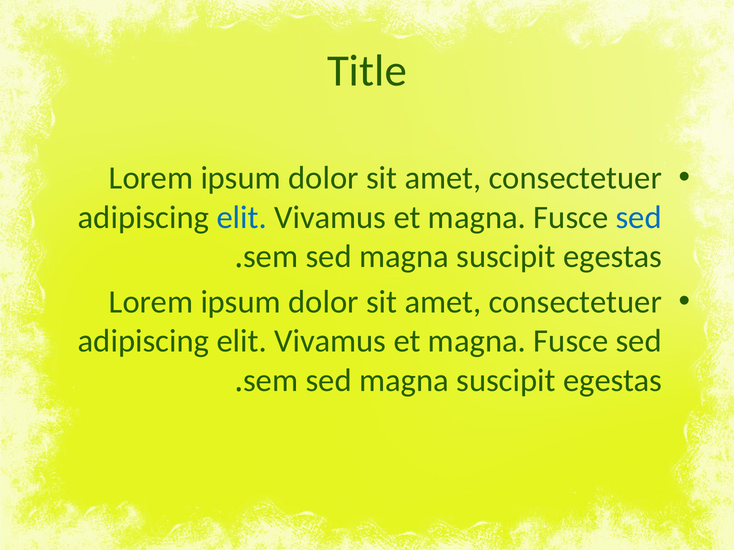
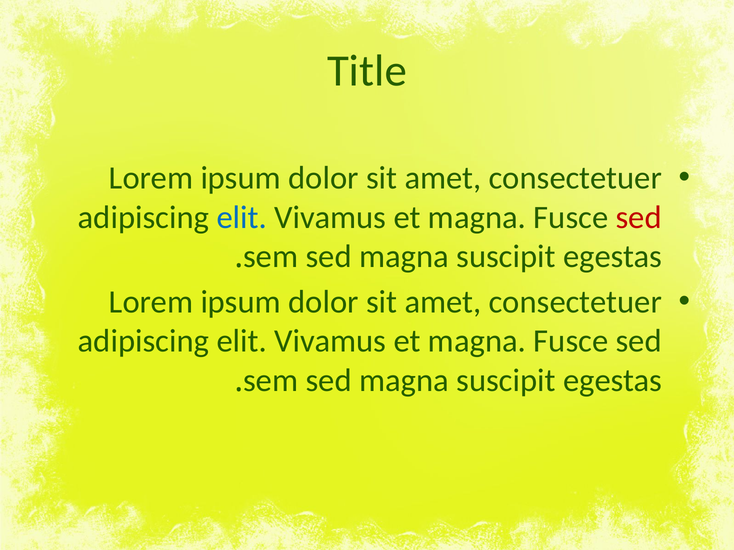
sed at (639, 217) colour: blue -> red
